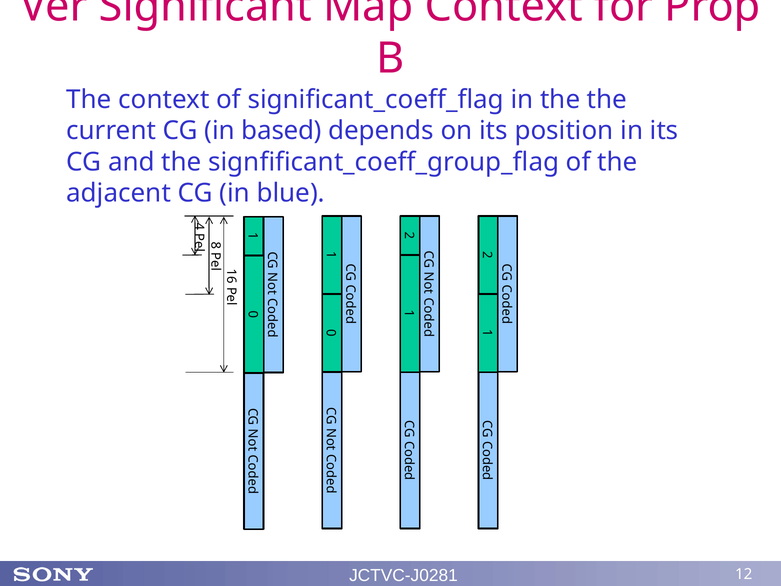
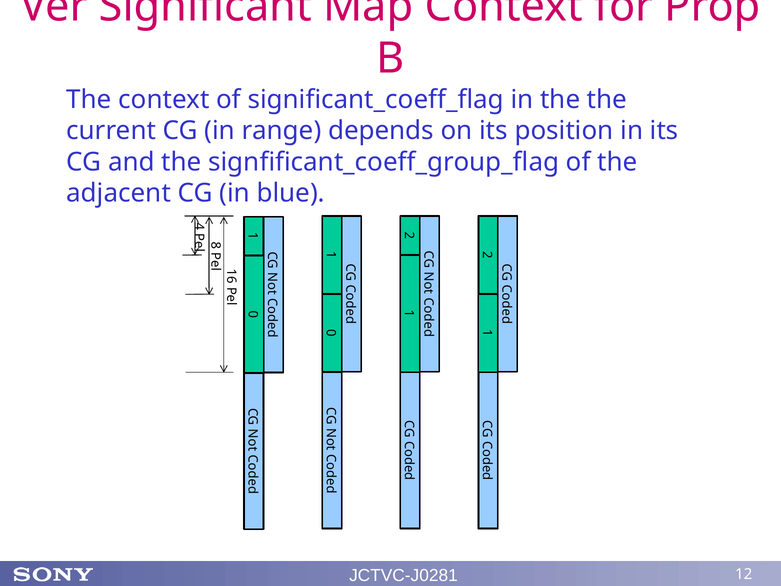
based: based -> range
